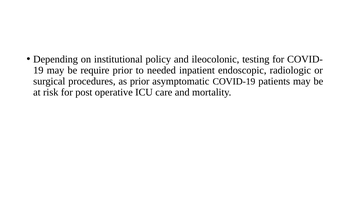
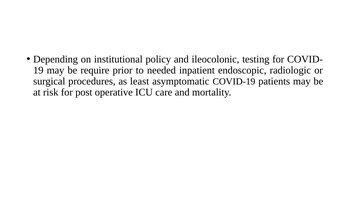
as prior: prior -> least
